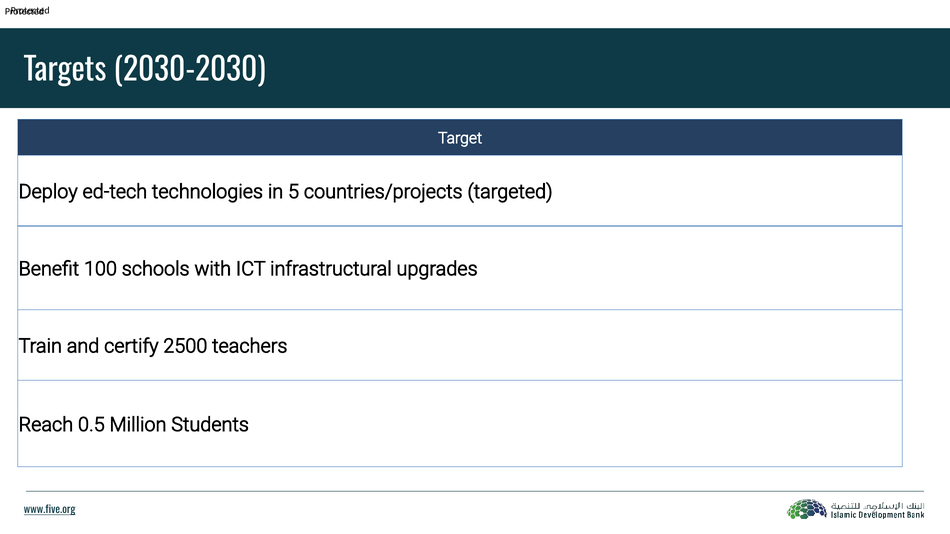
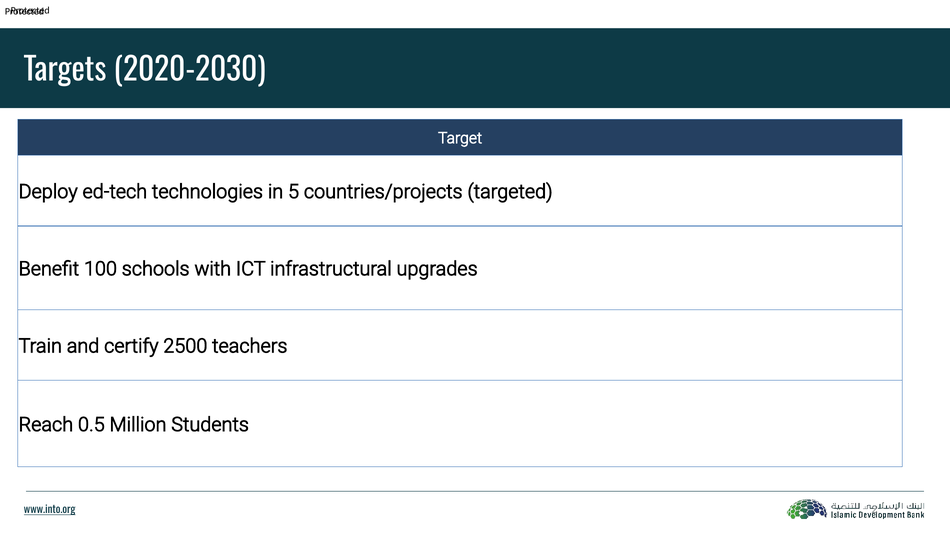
2030-2030: 2030-2030 -> 2020-2030
www.five.org: www.five.org -> www.into.org
